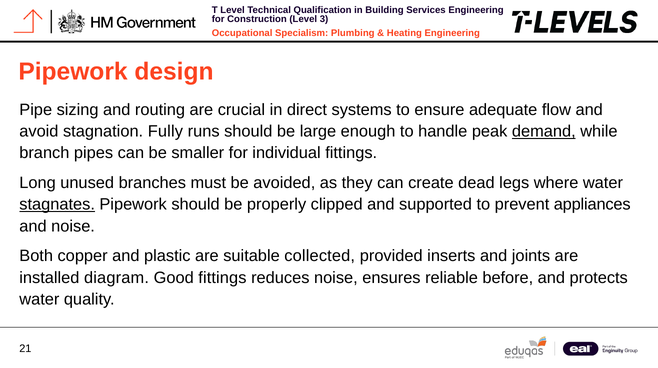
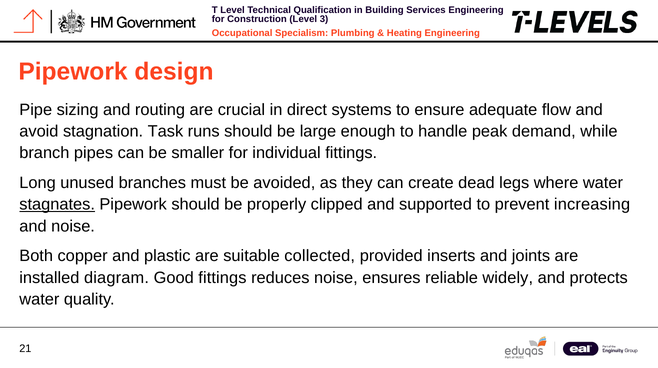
Fully: Fully -> Task
demand underline: present -> none
appliances: appliances -> increasing
before: before -> widely
